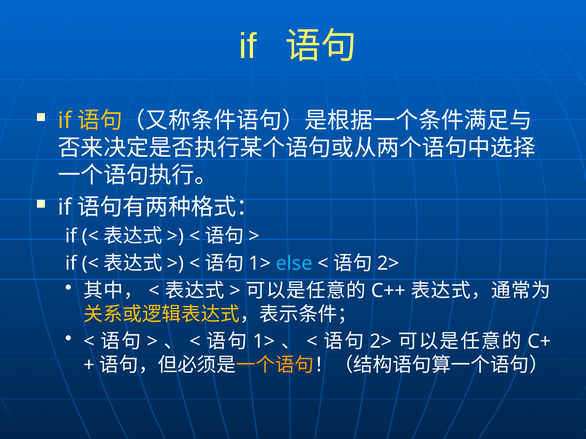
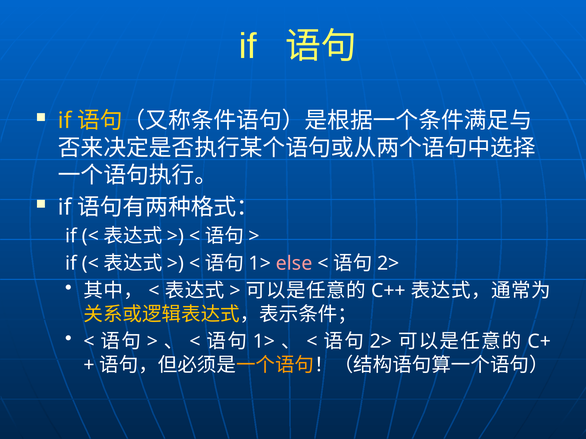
else colour: light blue -> pink
